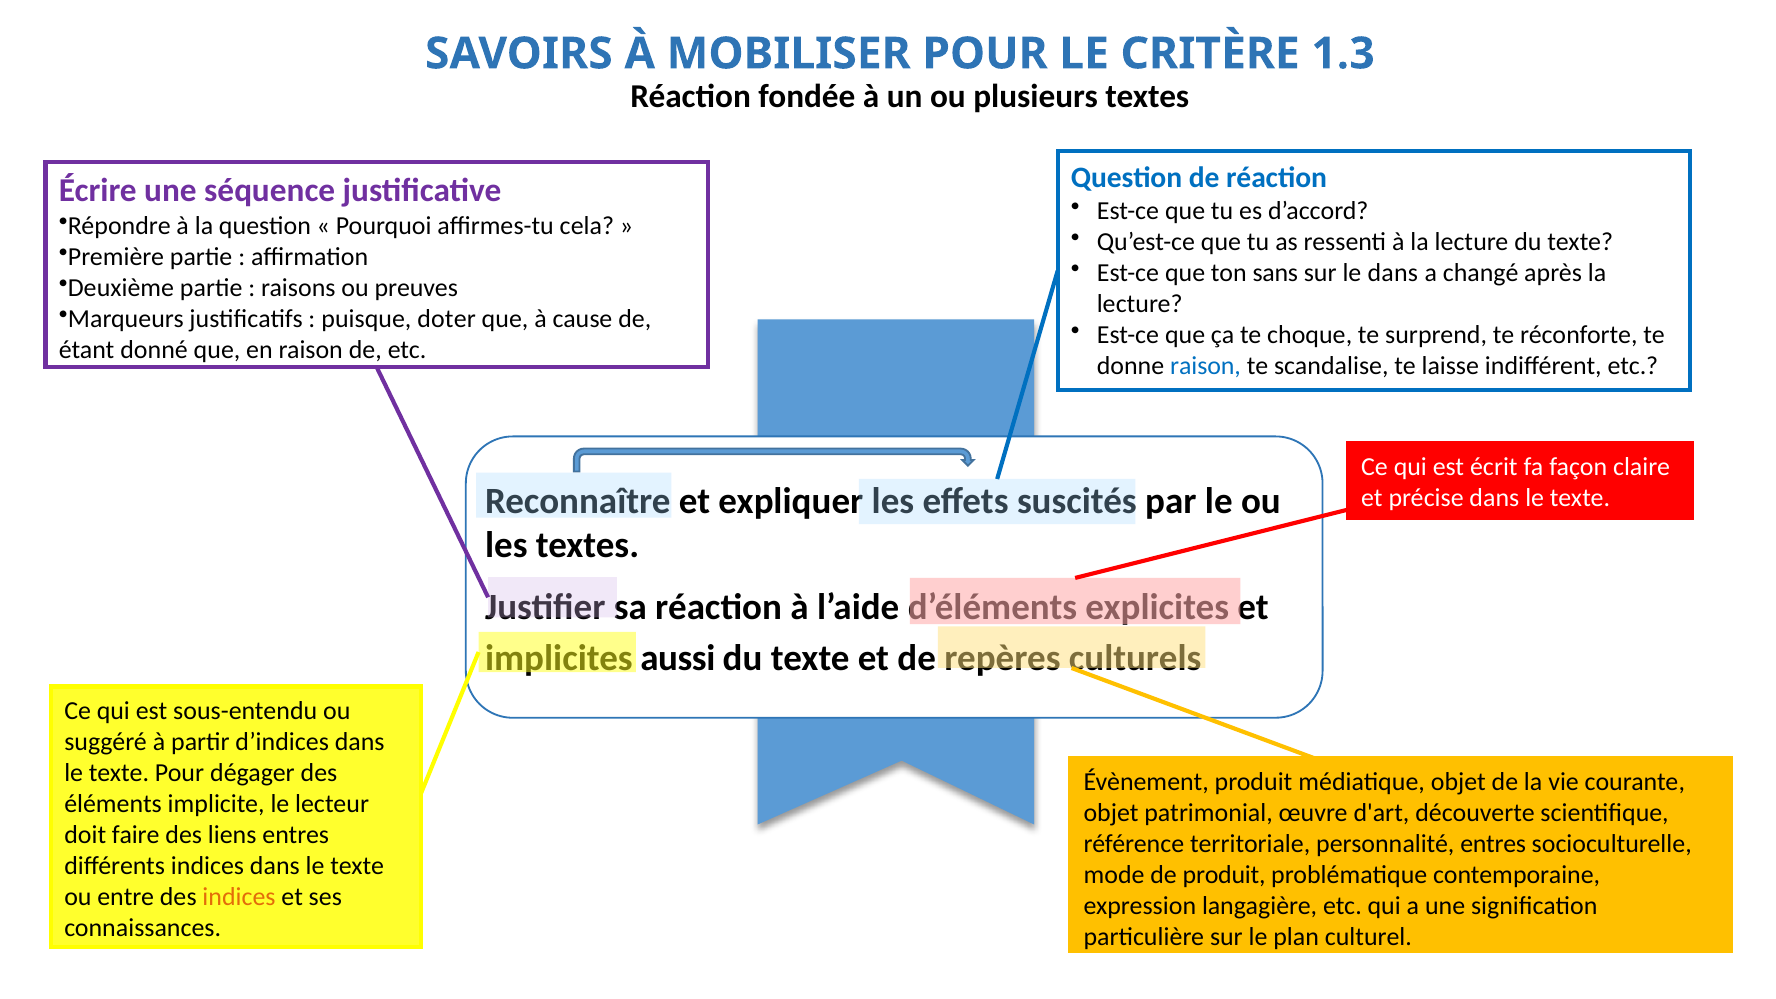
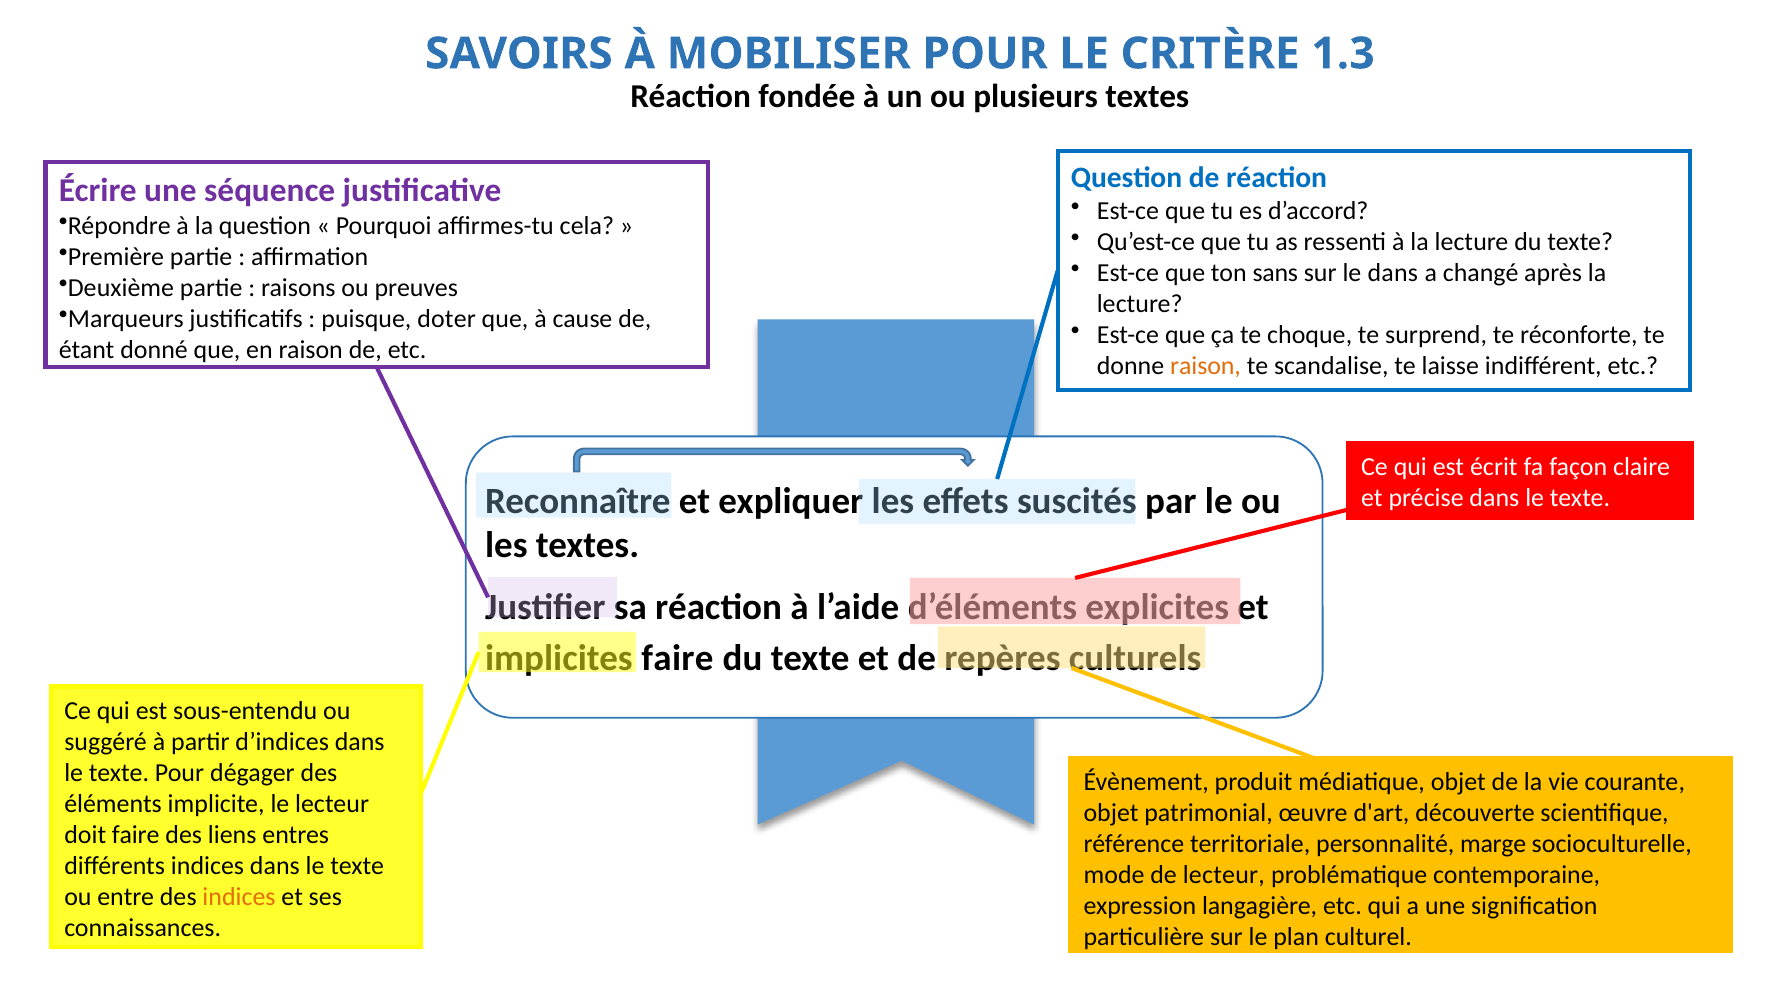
raison at (1205, 366) colour: blue -> orange
aussi at (678, 658): aussi -> faire
personnalité entres: entres -> marge
de produit: produit -> lecteur
